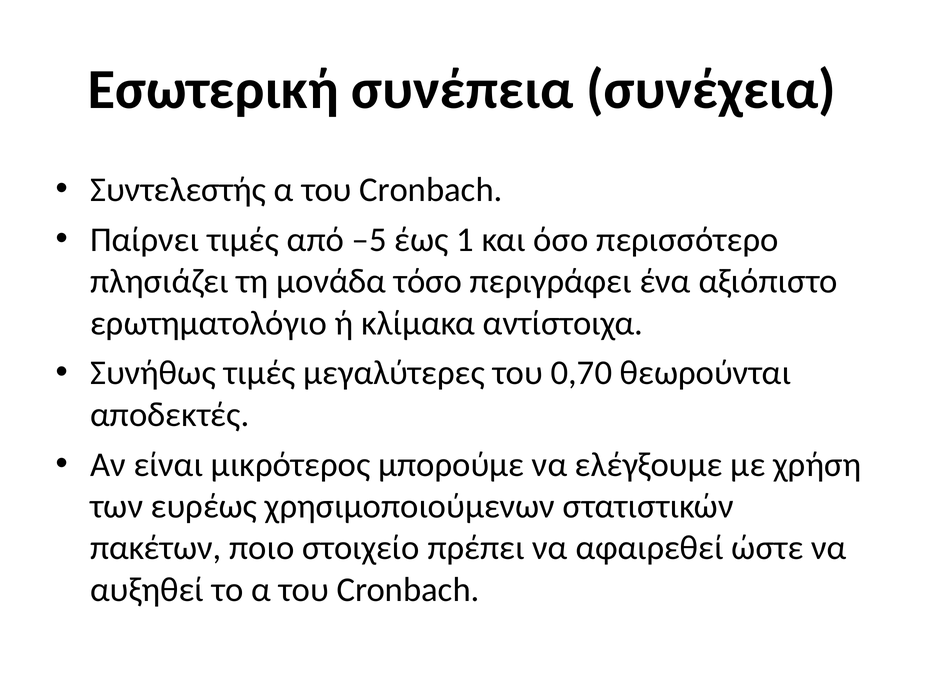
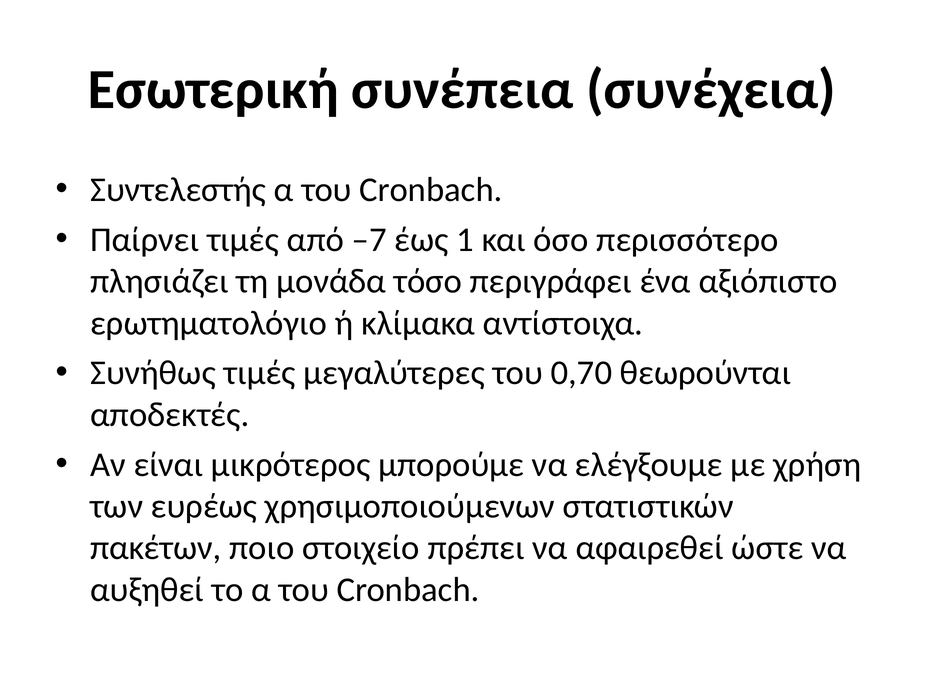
–5: –5 -> –7
